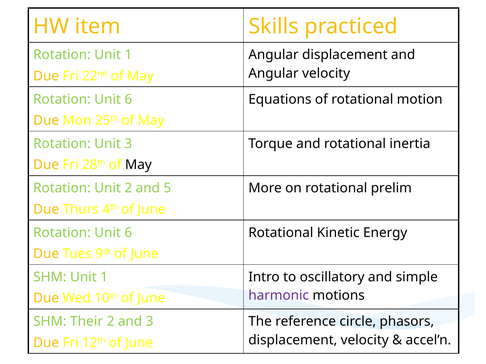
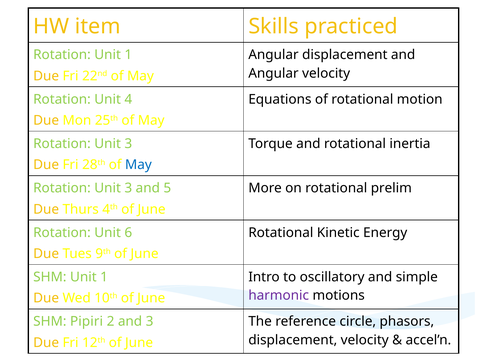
6 at (128, 99): 6 -> 4
May at (138, 165) colour: black -> blue
2 at (128, 188): 2 -> 3
Their: Their -> Pipiri
